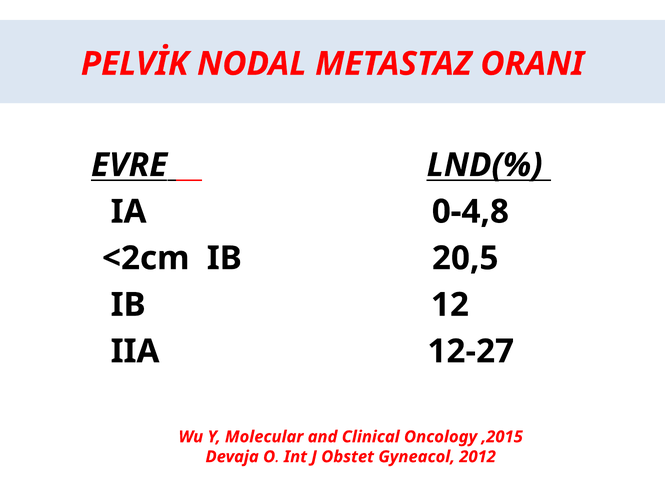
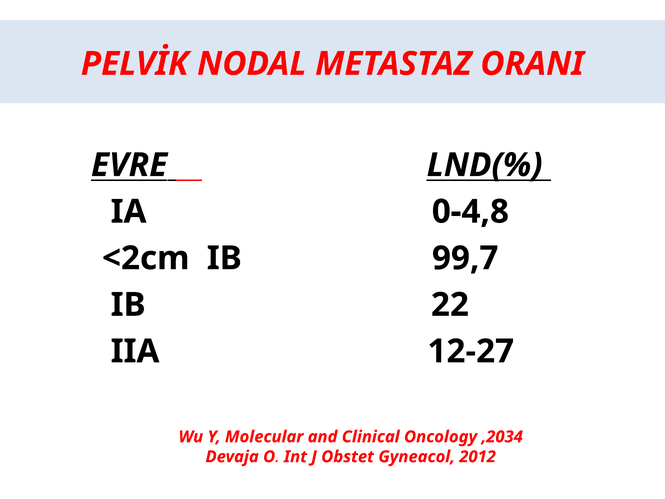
20,5: 20,5 -> 99,7
12: 12 -> 22
,2015: ,2015 -> ,2034
